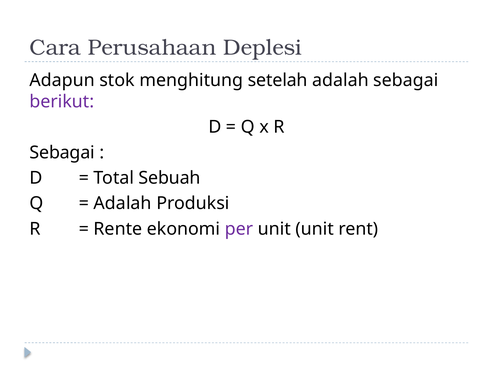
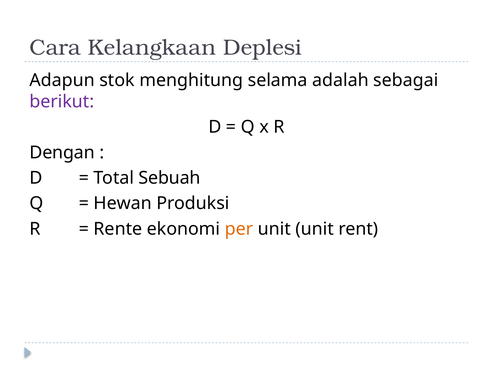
Perusahaan: Perusahaan -> Kelangkaan
setelah: setelah -> selama
Sebagai at (62, 152): Sebagai -> Dengan
Adalah at (123, 203): Adalah -> Hewan
per colour: purple -> orange
